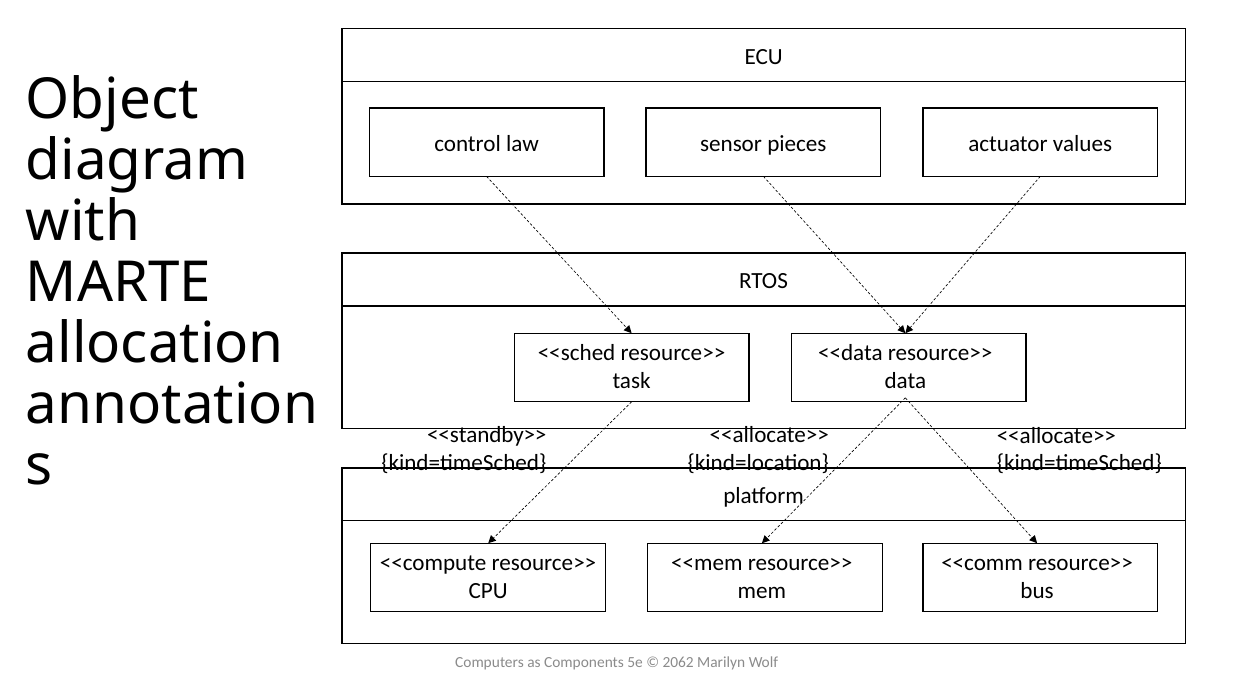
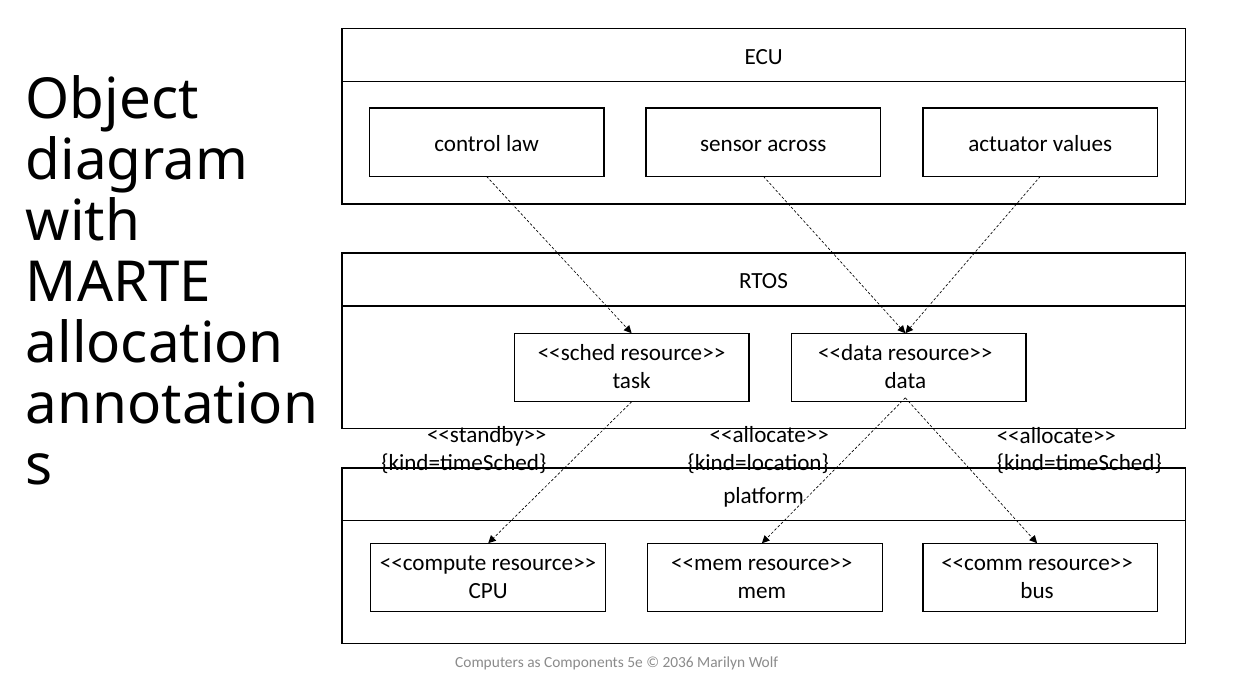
pieces: pieces -> across
2062: 2062 -> 2036
